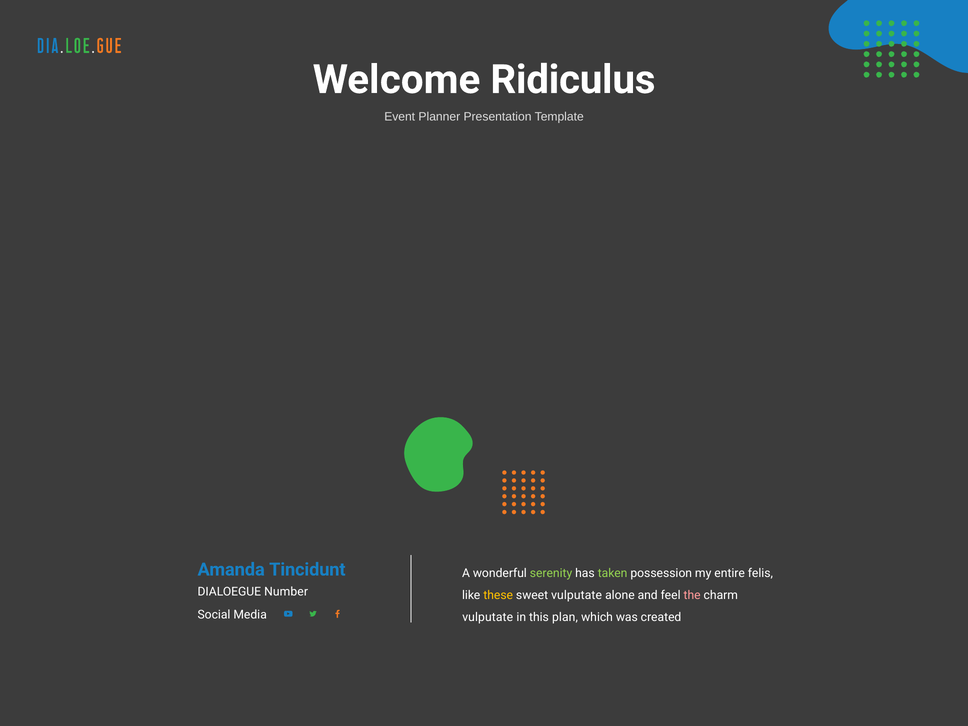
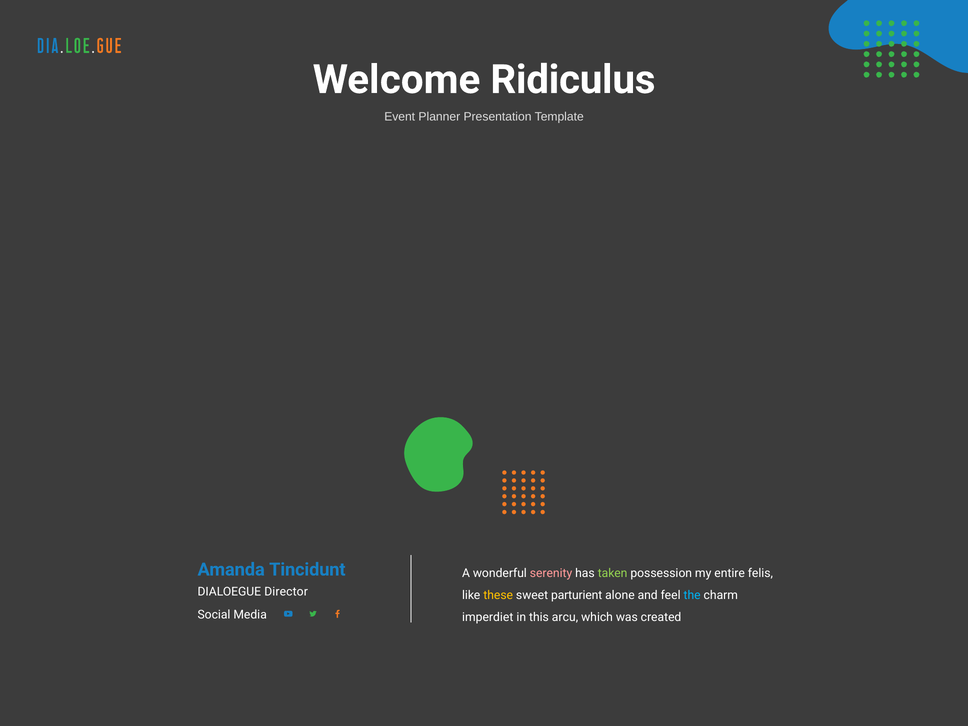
serenity colour: light green -> pink
Number: Number -> Director
sweet vulputate: vulputate -> parturient
the colour: pink -> light blue
vulputate at (488, 617): vulputate -> imperdiet
plan: plan -> arcu
